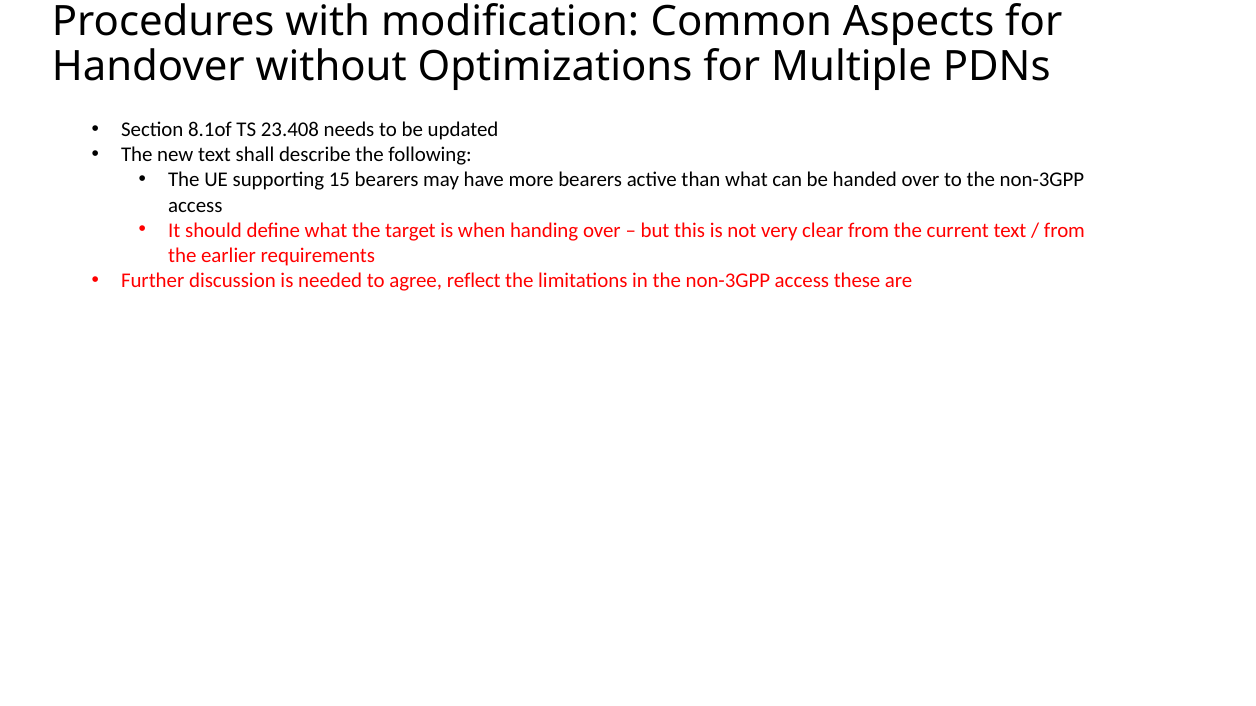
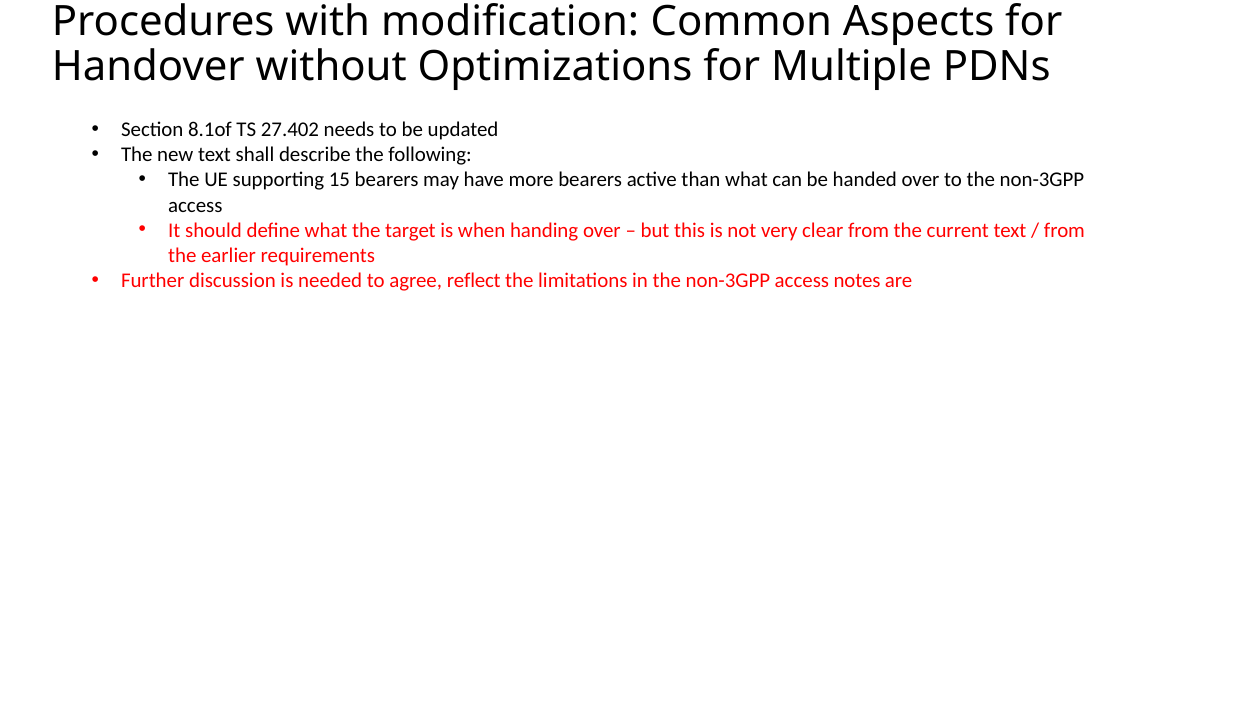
23.408: 23.408 -> 27.402
these: these -> notes
